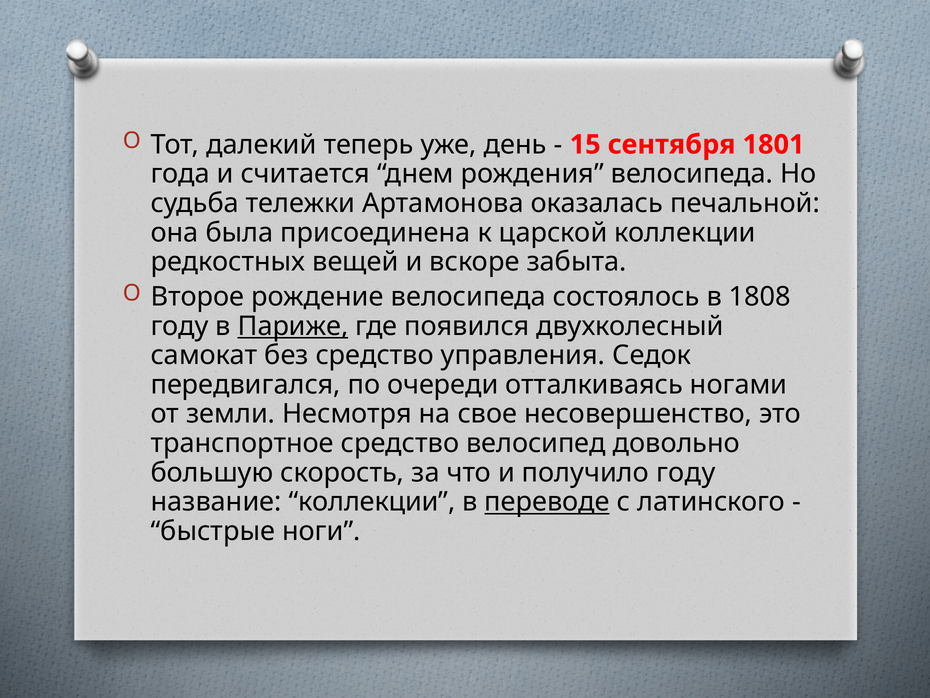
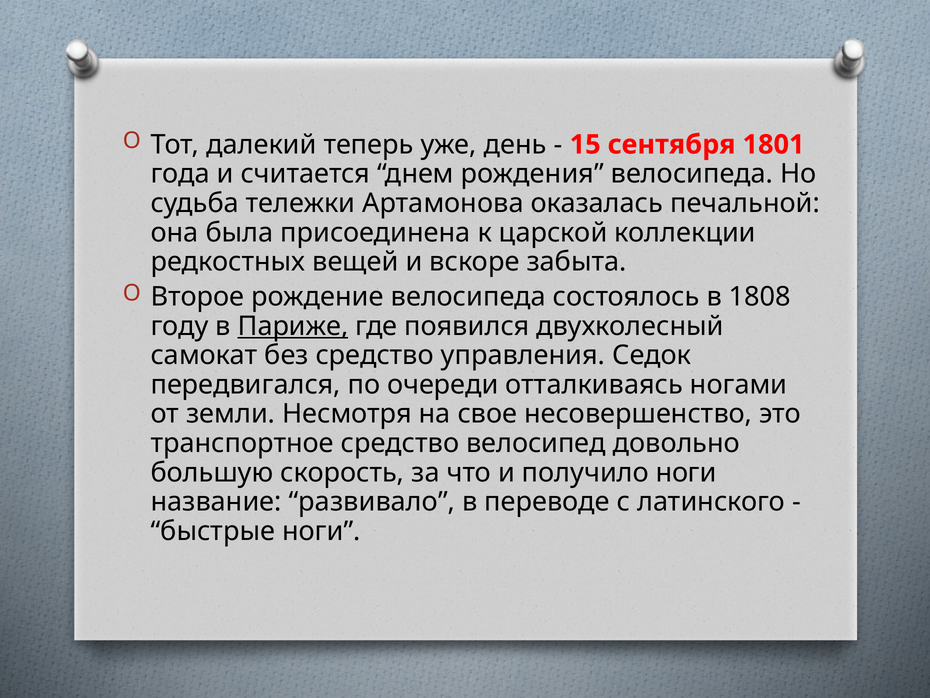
получило году: году -> ноги
название коллекции: коллекции -> развивало
переводе underline: present -> none
